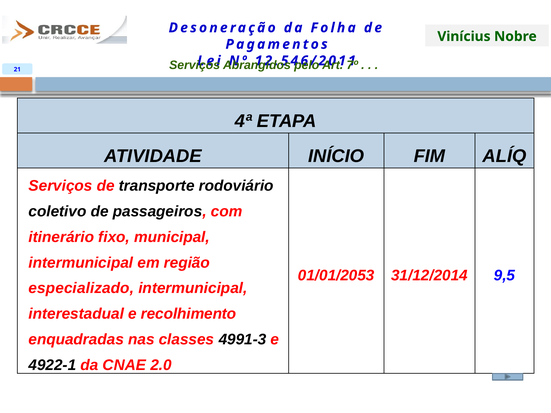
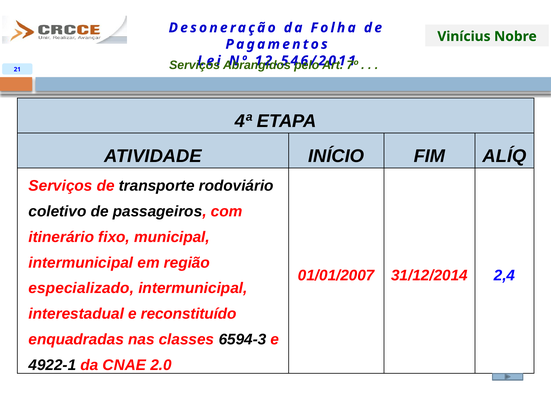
01/01/2053: 01/01/2053 -> 01/01/2007
9,5: 9,5 -> 2,4
recolhimento: recolhimento -> reconstituído
4991-3: 4991-3 -> 6594-3
